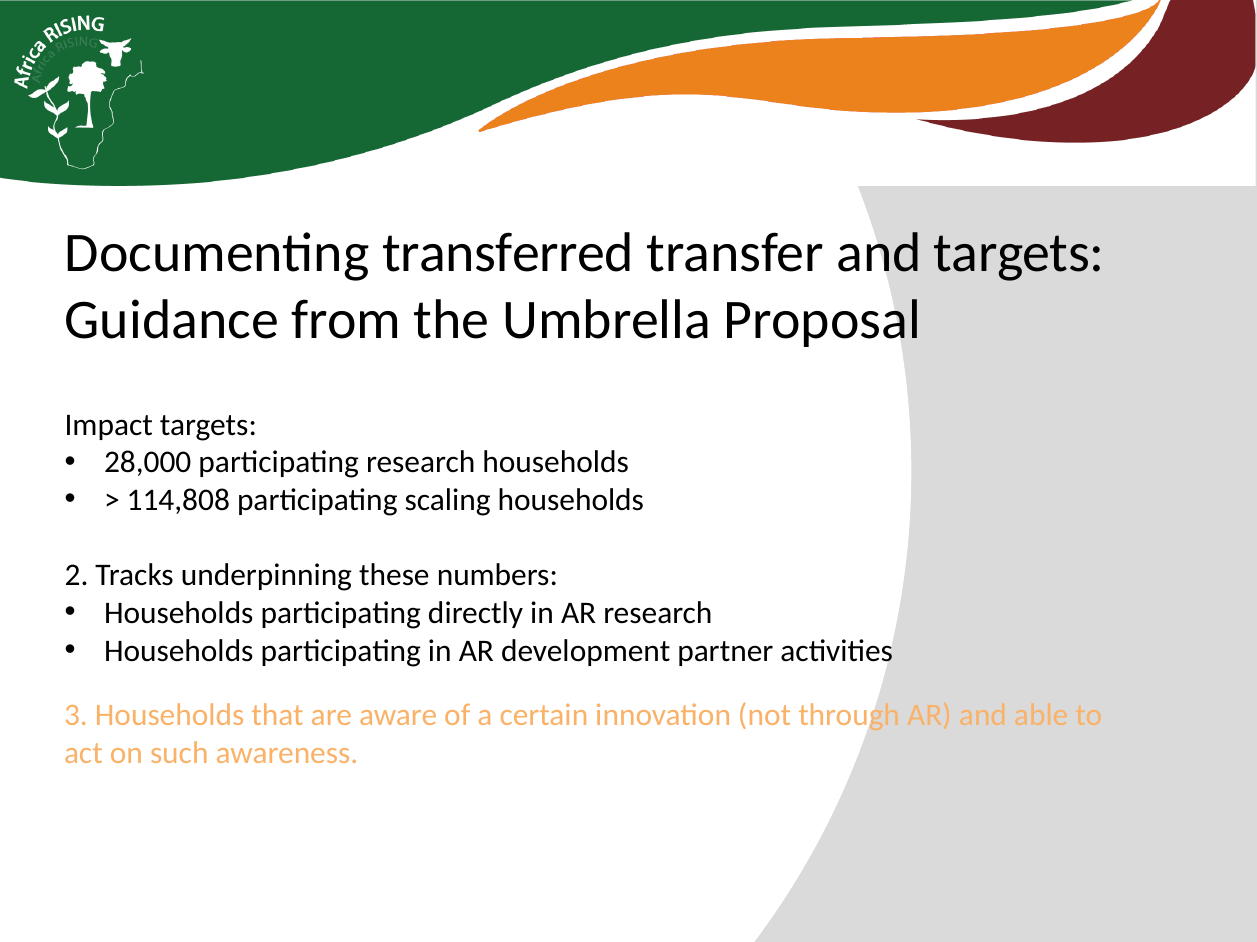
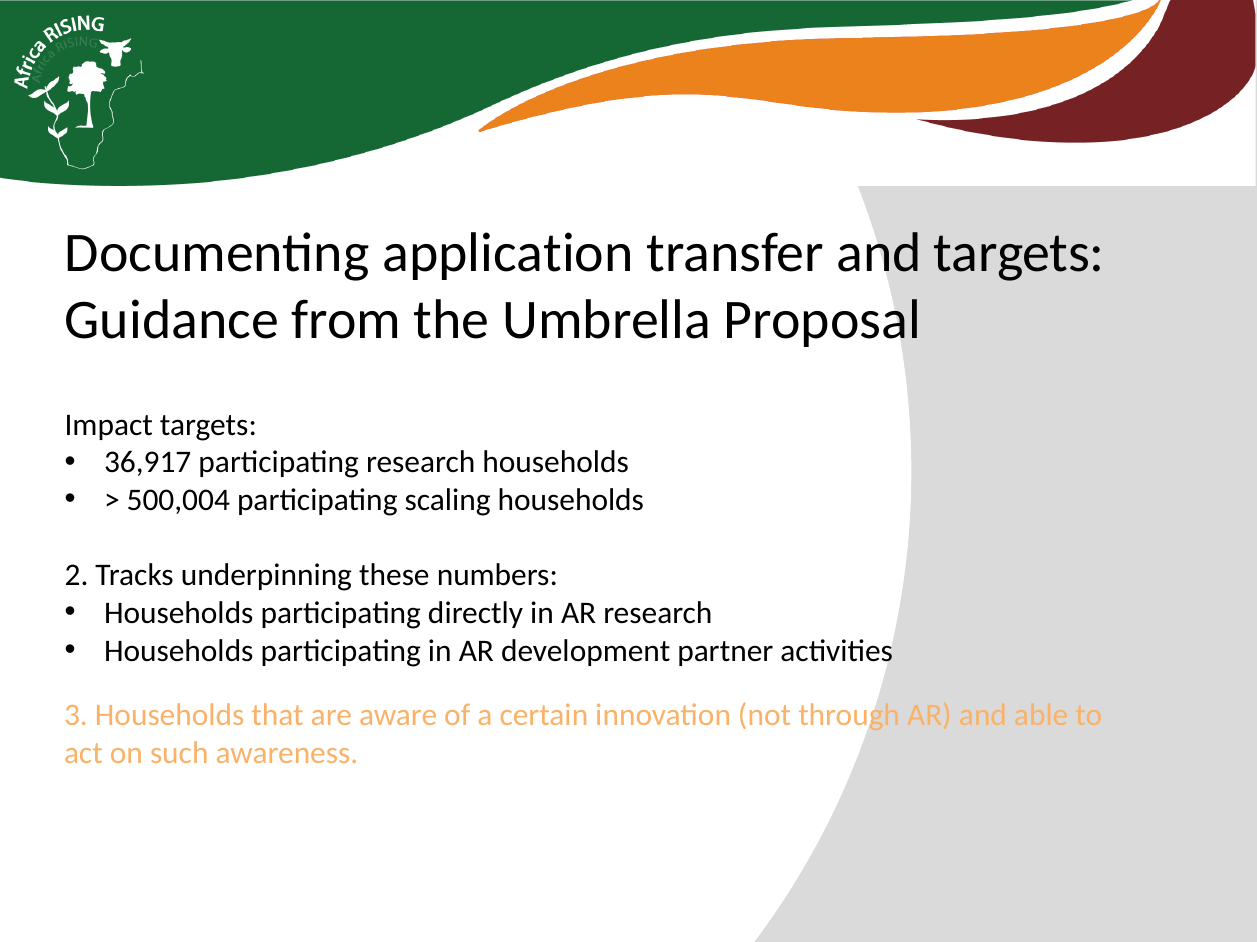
transferred: transferred -> application
28,000: 28,000 -> 36,917
114,808: 114,808 -> 500,004
